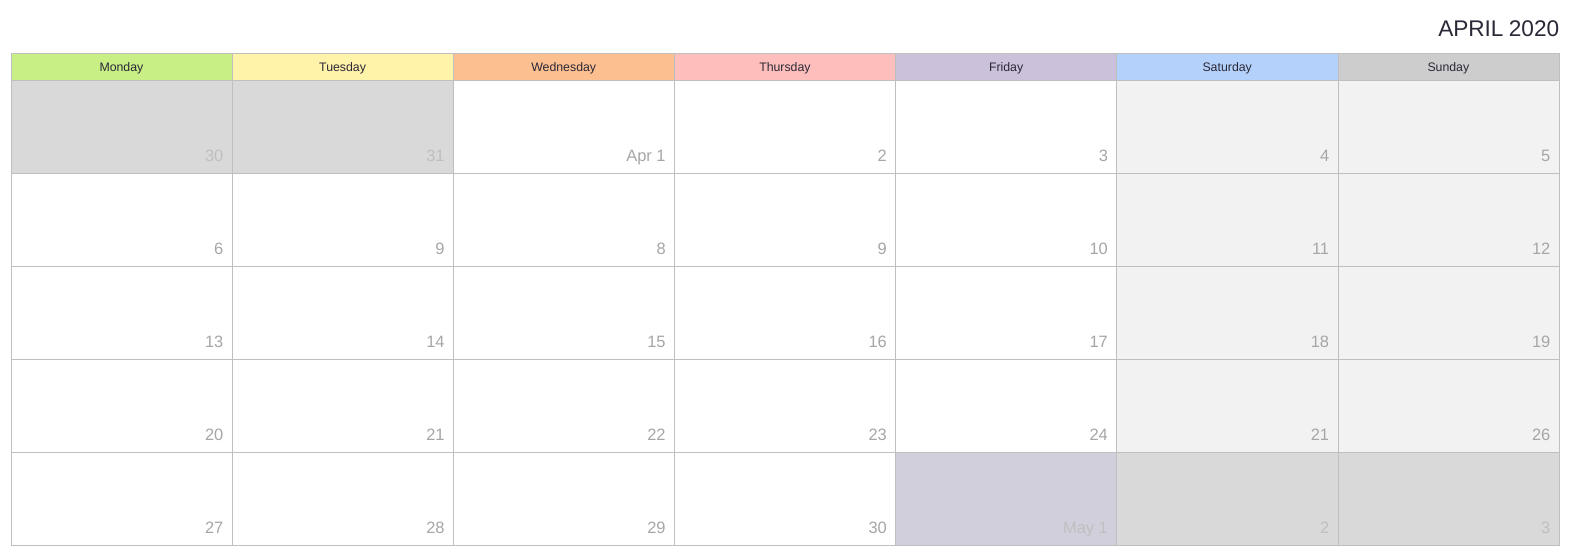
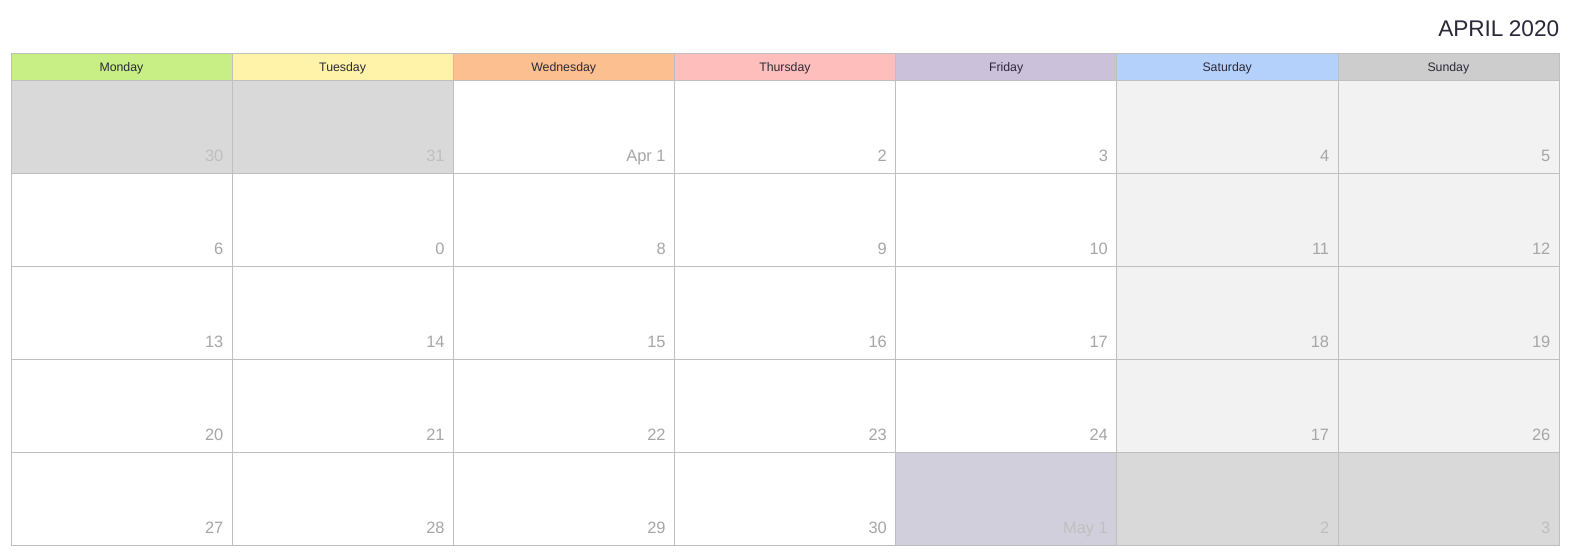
6 9: 9 -> 0
24 21: 21 -> 17
